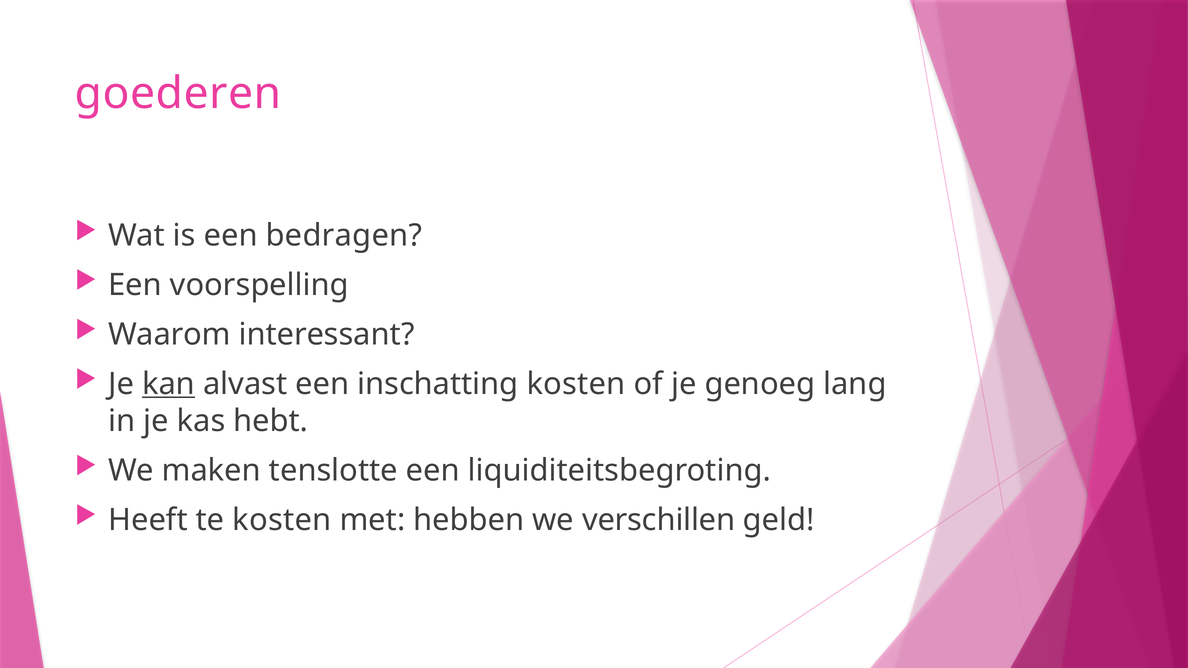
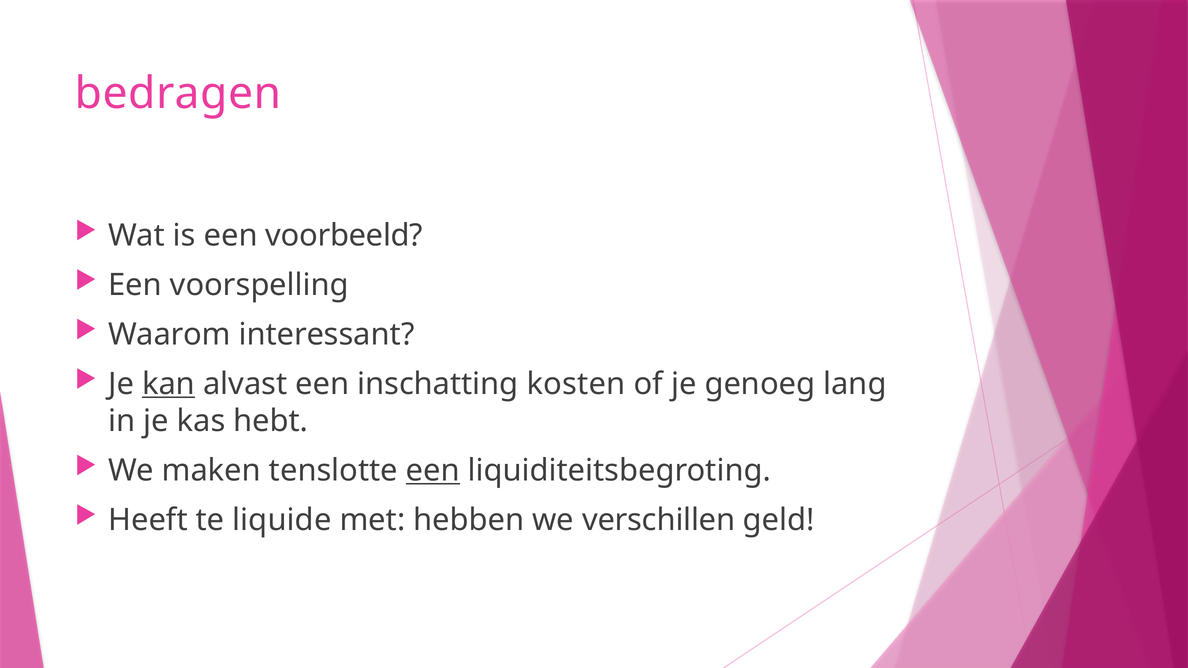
goederen: goederen -> bedragen
bedragen: bedragen -> voorbeeld
een at (433, 471) underline: none -> present
te kosten: kosten -> liquide
